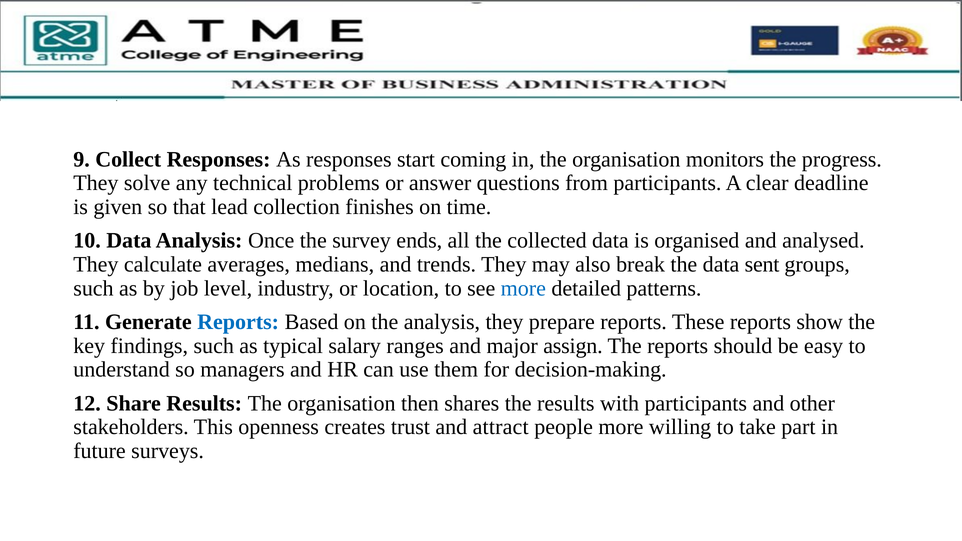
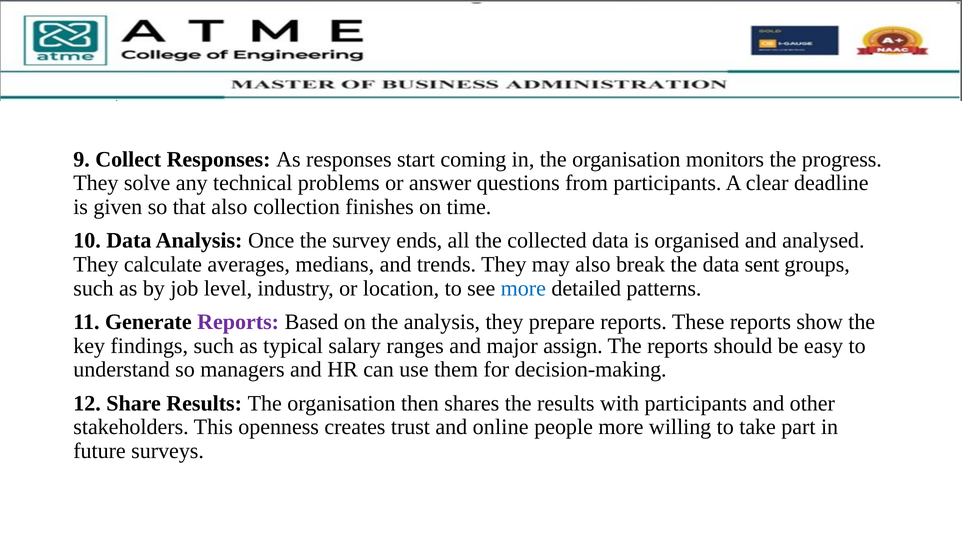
that lead: lead -> also
Reports at (238, 322) colour: blue -> purple
attract: attract -> online
